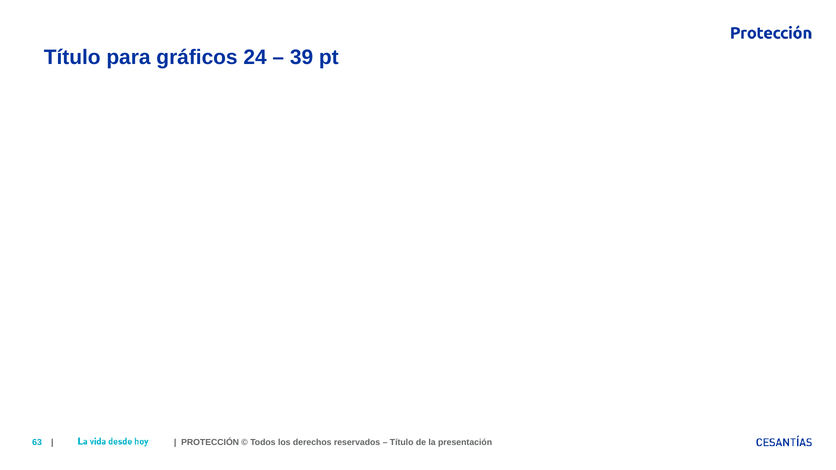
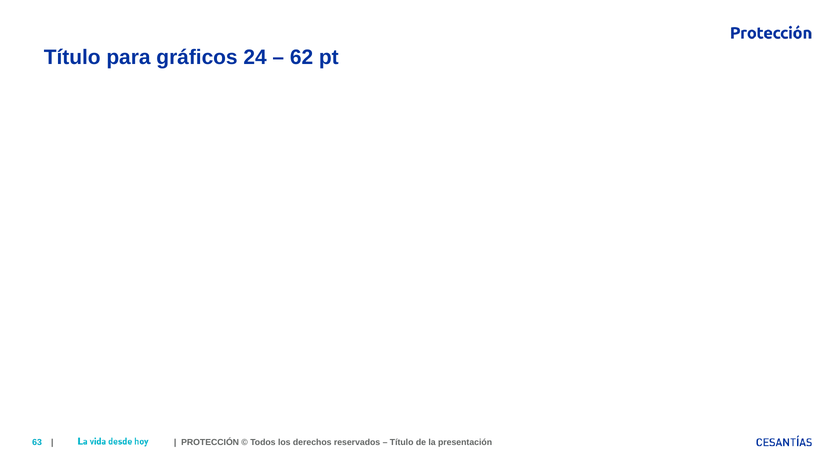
39: 39 -> 62
